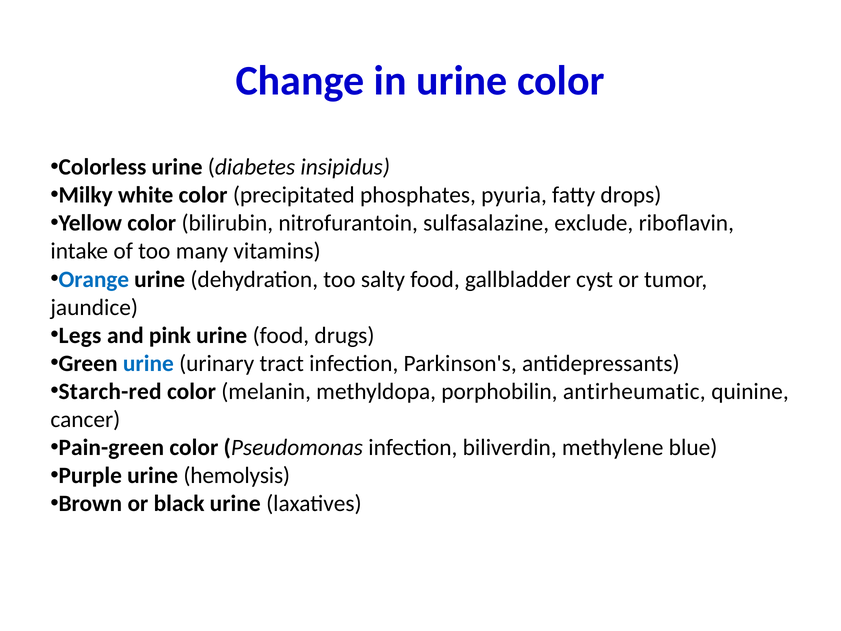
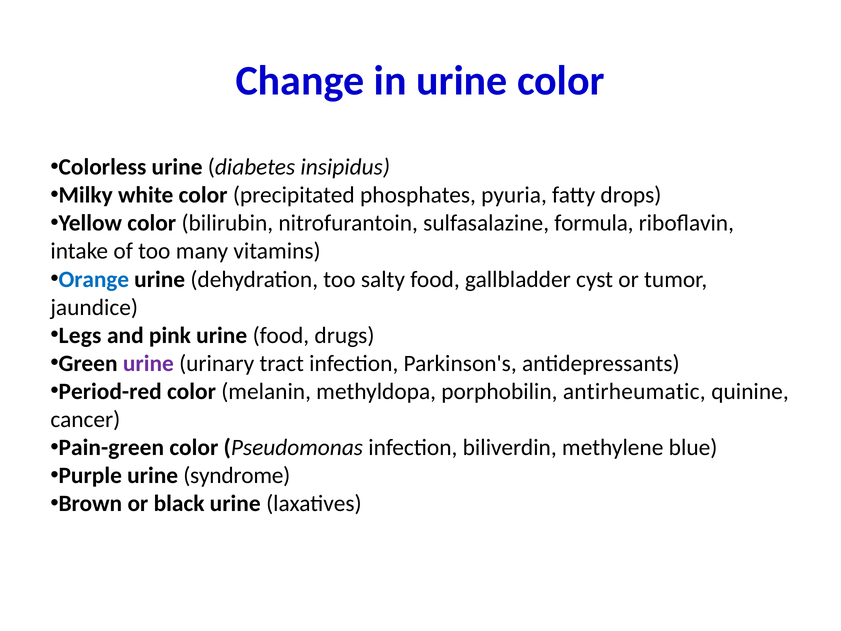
exclude: exclude -> formula
urine at (148, 363) colour: blue -> purple
Starch-red: Starch-red -> Period-red
hemolysis: hemolysis -> syndrome
